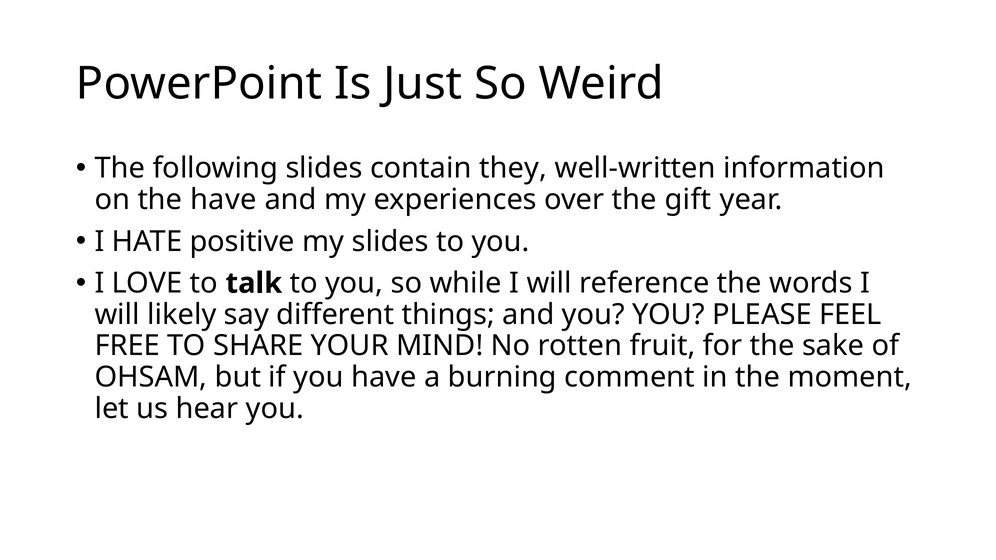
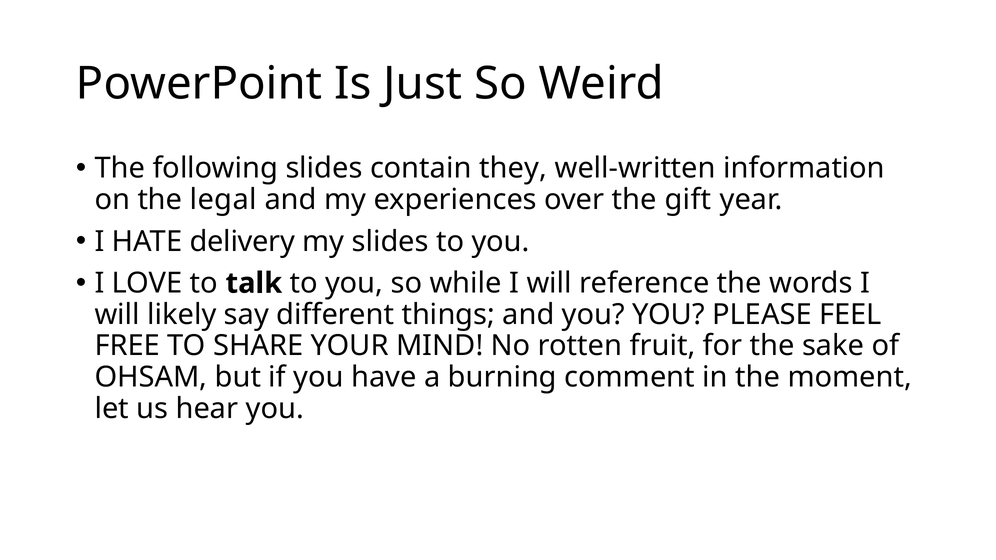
the have: have -> legal
positive: positive -> delivery
